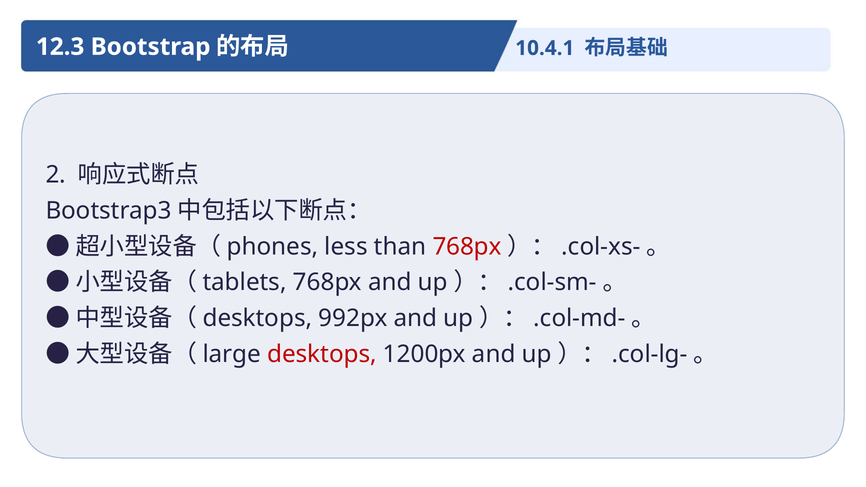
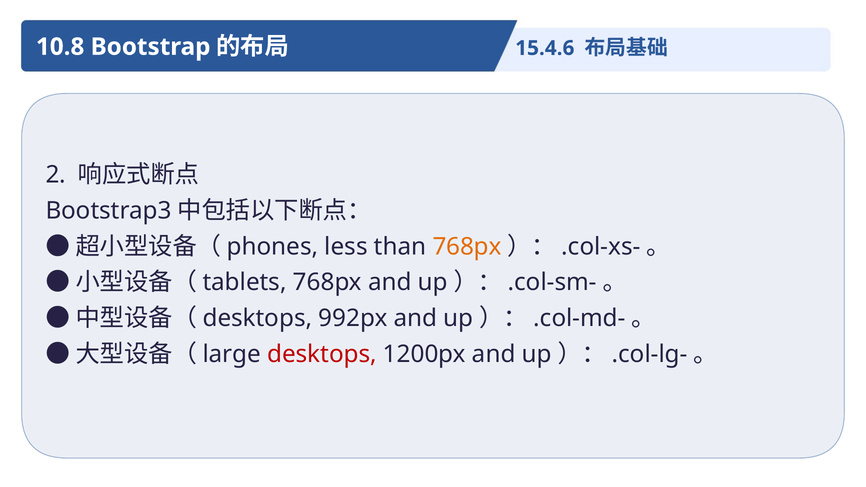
12.3: 12.3 -> 10.8
10.4.1: 10.4.1 -> 15.4.6
768px at (467, 247) colour: red -> orange
